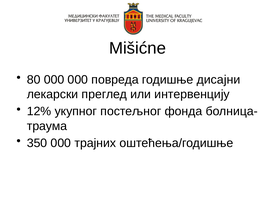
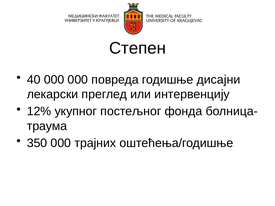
Mišićne: Mišićne -> Степен
80: 80 -> 40
